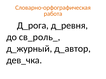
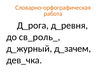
д_автор: д_автор -> д_зачем
